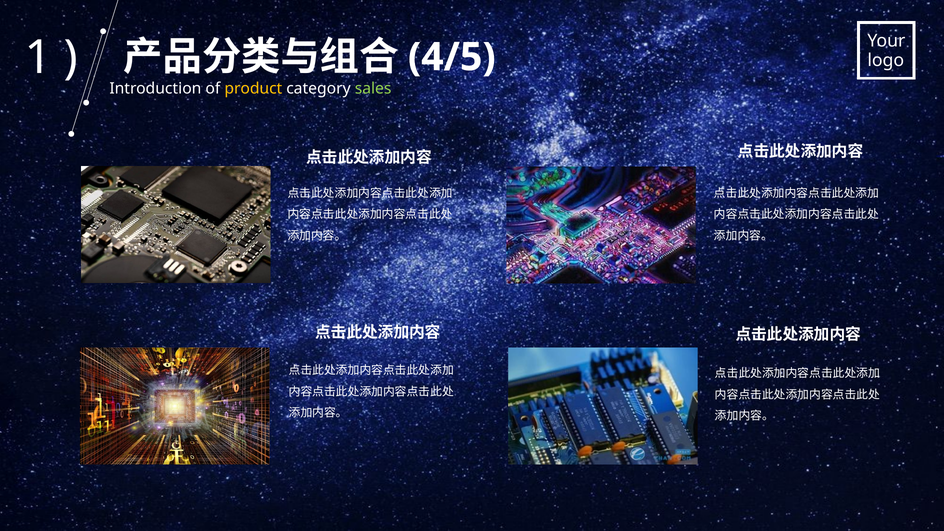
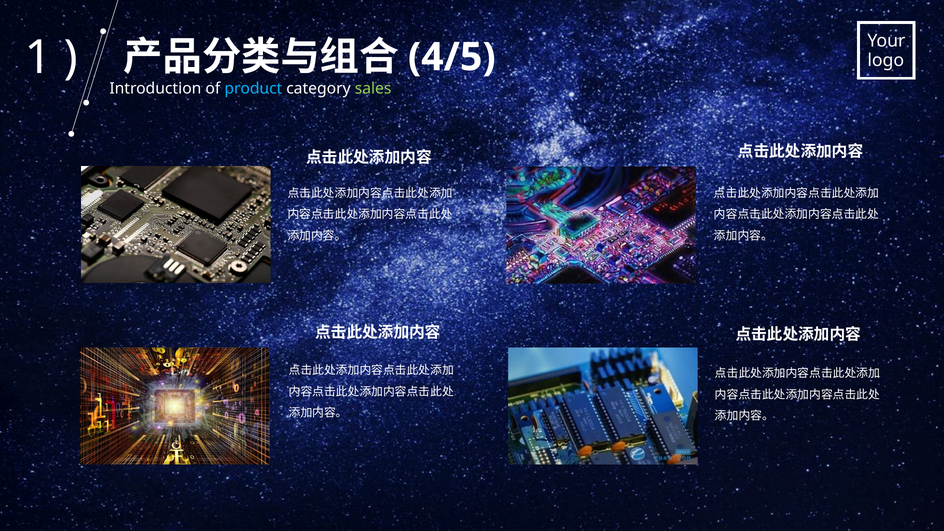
product colour: yellow -> light blue
